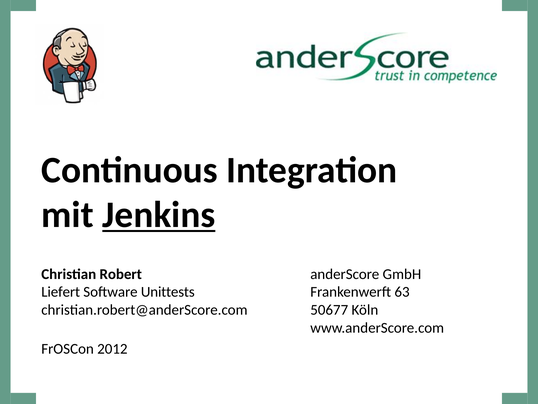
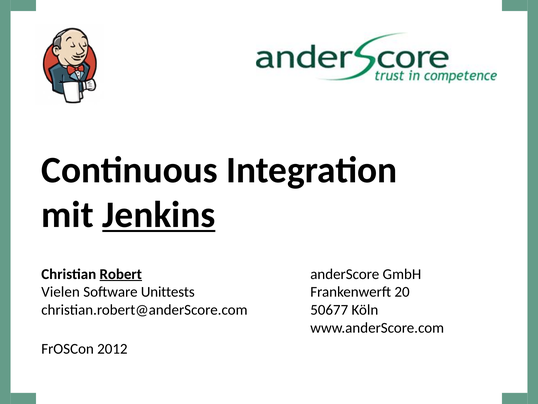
Robert underline: none -> present
Liefert: Liefert -> Vielen
63: 63 -> 20
